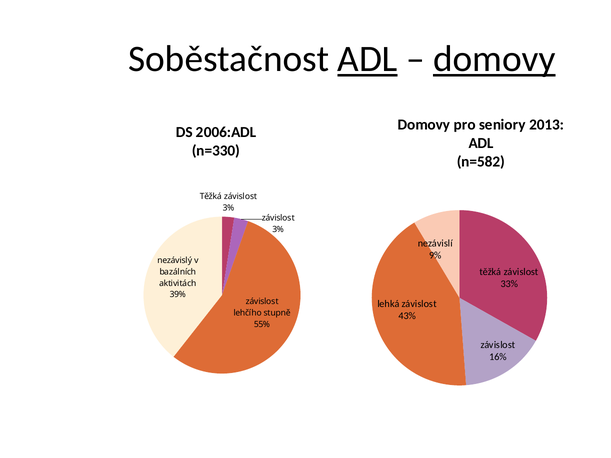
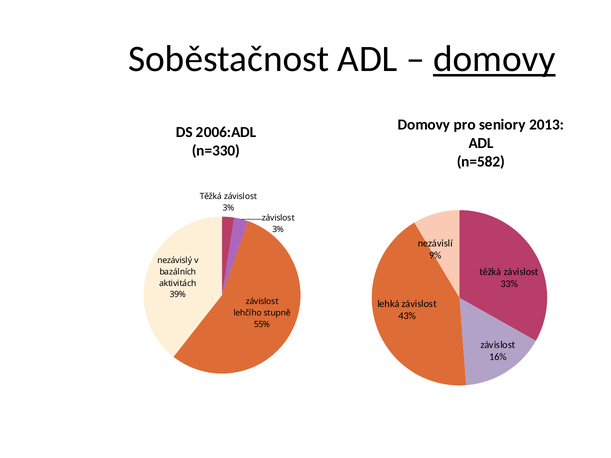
ADL at (368, 59) underline: present -> none
